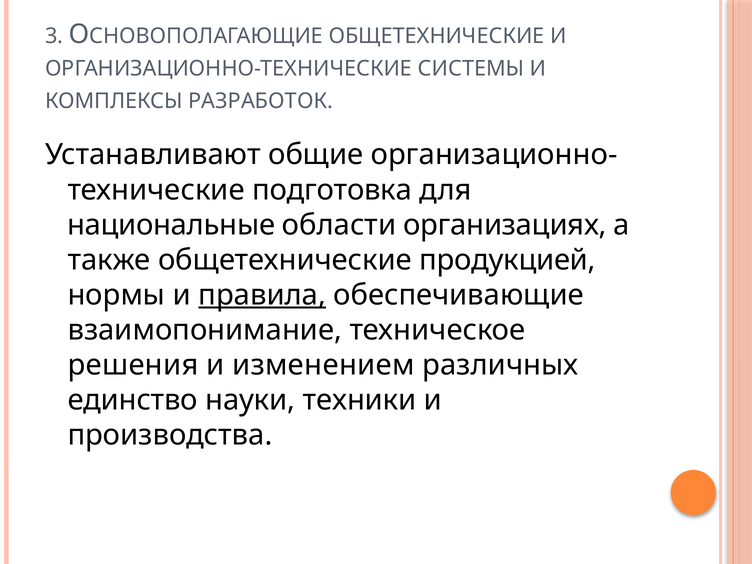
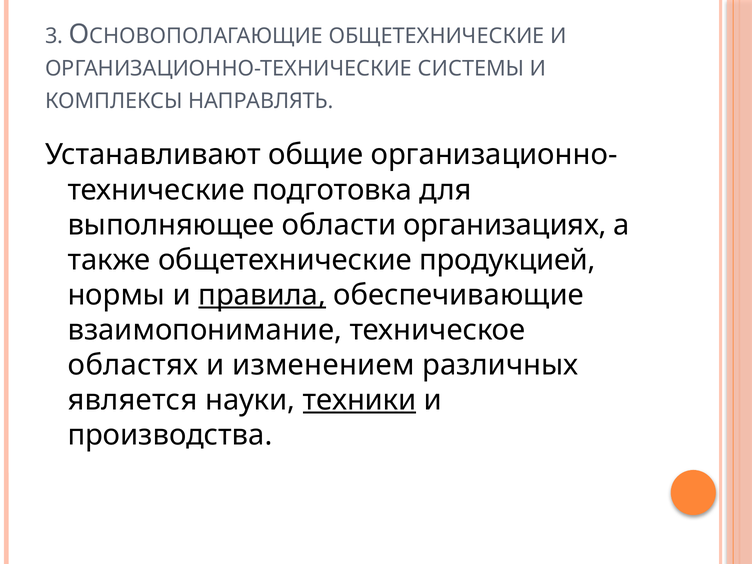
РАЗРАБОТОК: РАЗРАБОТОК -> НАПРАВЛЯТЬ
национальные: национальные -> выполняющее
решения: решения -> областях
единство: единство -> является
техники underline: none -> present
